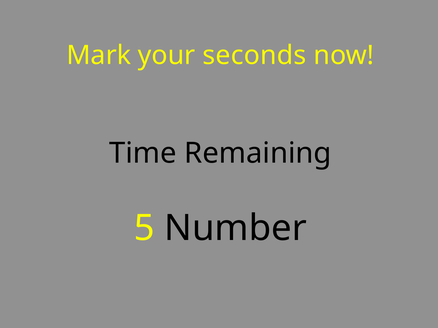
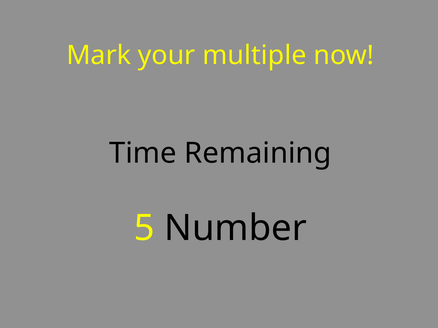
seconds: seconds -> multiple
